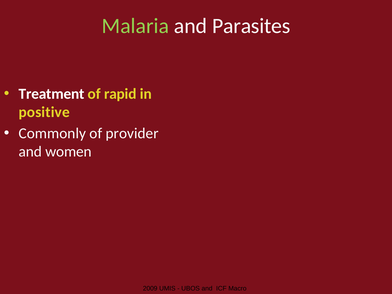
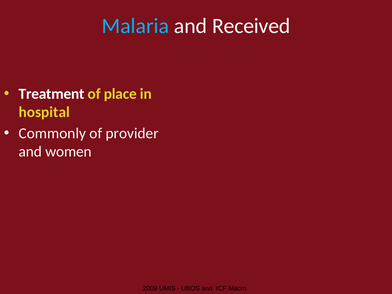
Malaria colour: light green -> light blue
Parasites: Parasites -> Received
rapid: rapid -> place
positive: positive -> hospital
